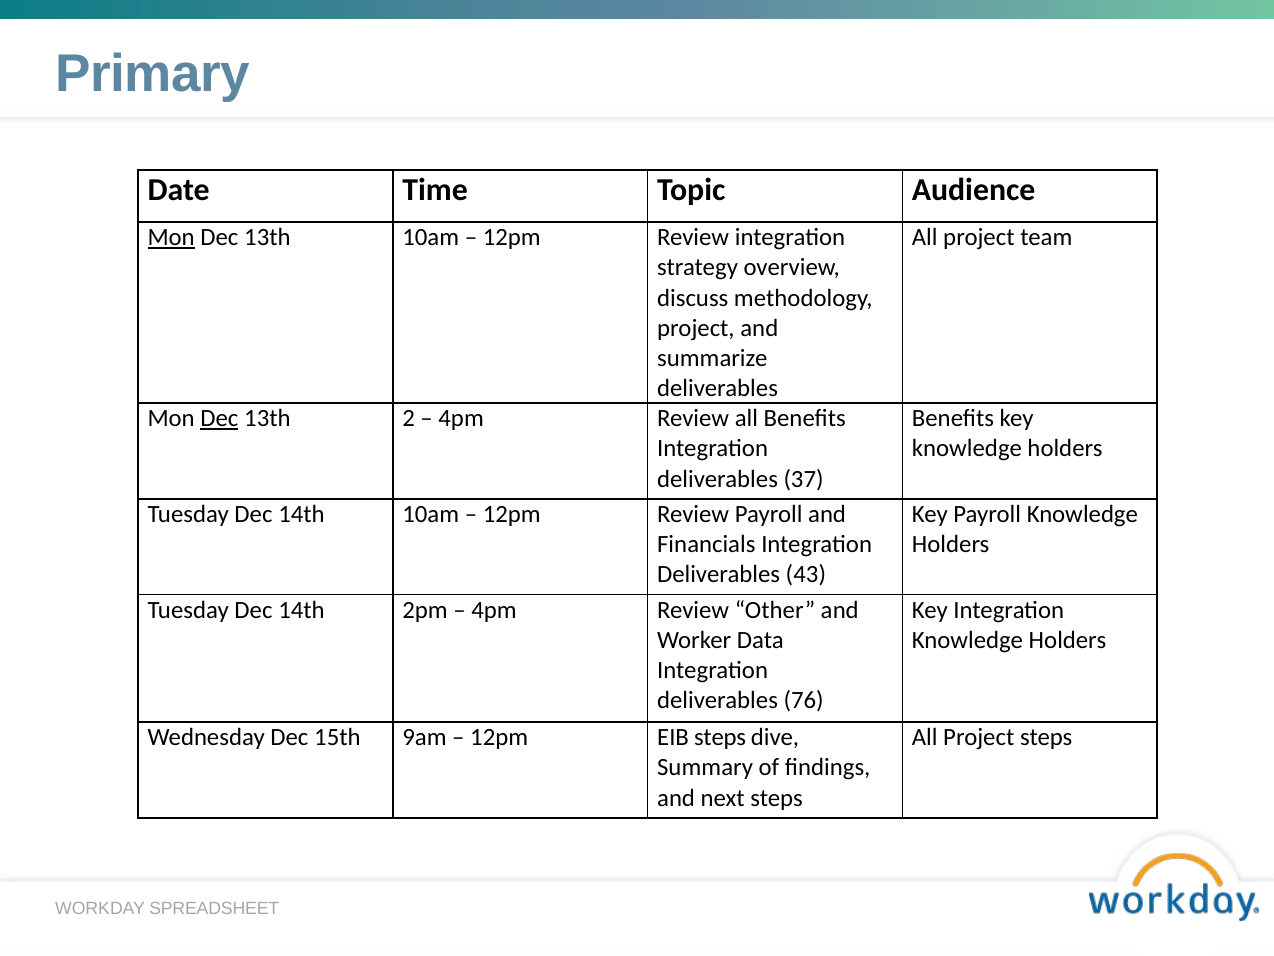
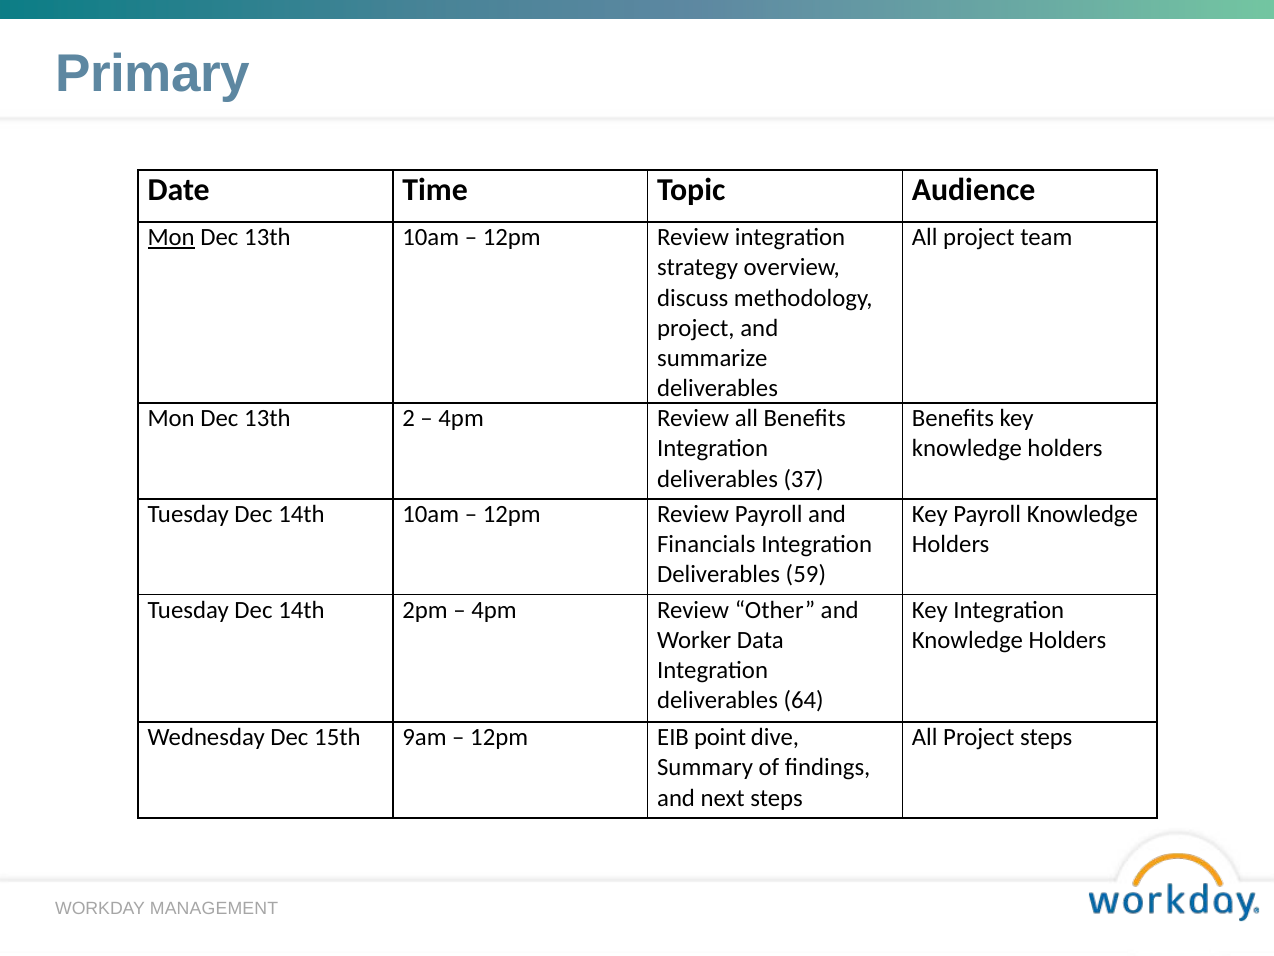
Dec at (219, 418) underline: present -> none
43: 43 -> 59
76: 76 -> 64
EIB steps: steps -> point
SPREADSHEET: SPREADSHEET -> MANAGEMENT
